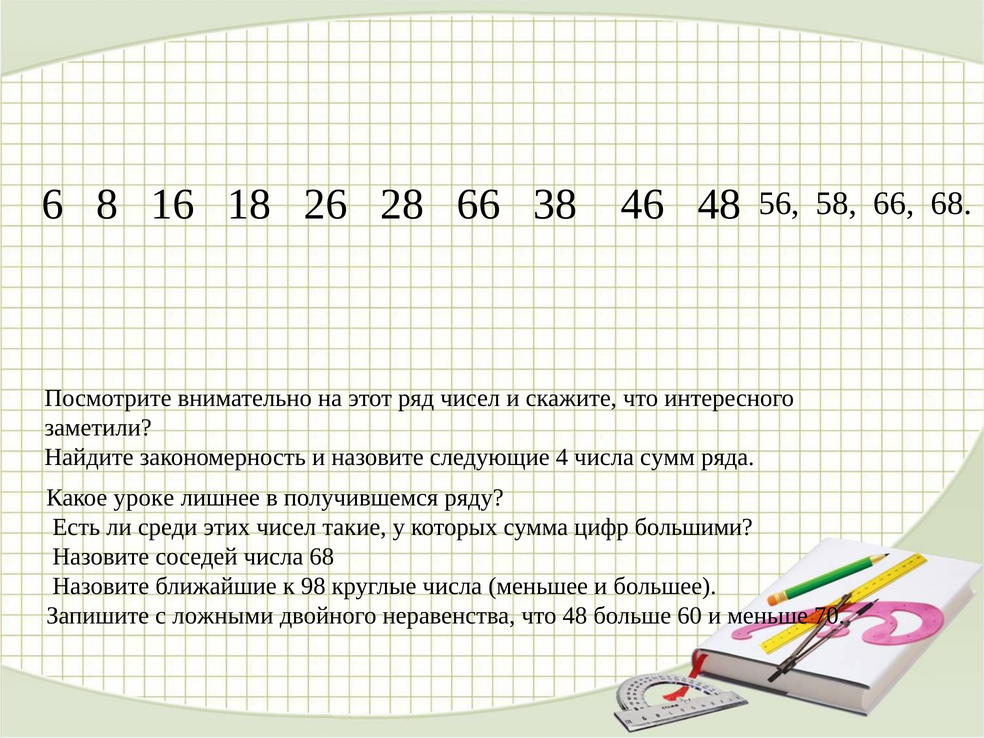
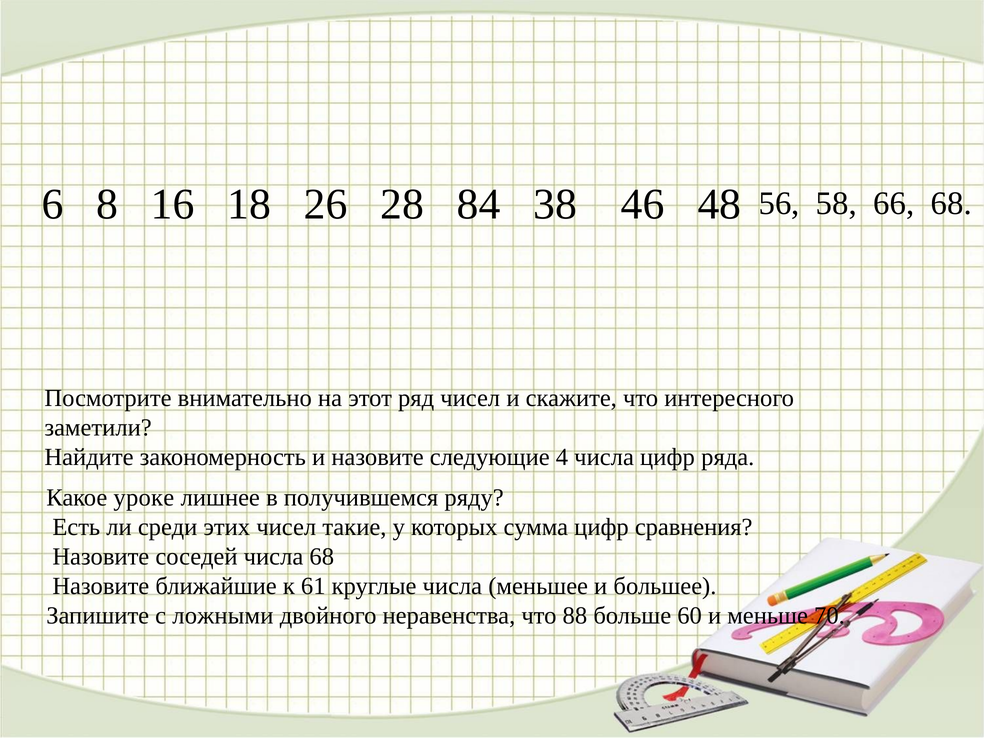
28 66: 66 -> 84
числа сумм: сумм -> цифр
большими: большими -> сравнения
98: 98 -> 61
что 48: 48 -> 88
